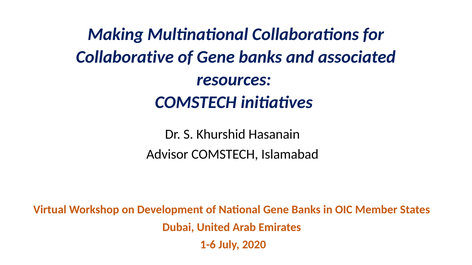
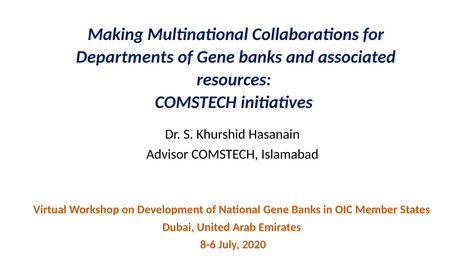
Collaborative: Collaborative -> Departments
1-6: 1-6 -> 8-6
